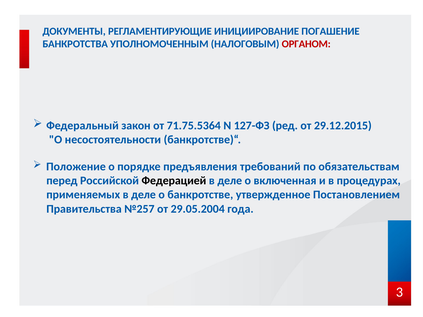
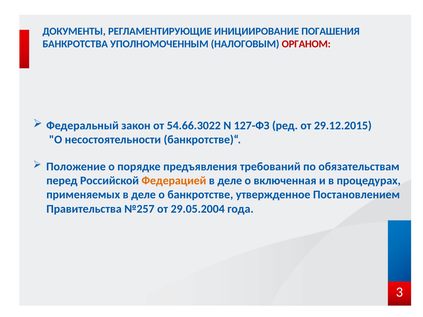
ПОГАШЕНИЕ: ПОГАШЕНИЕ -> ПОГАШЕНИЯ
71.75.5364: 71.75.5364 -> 54.66.3022
Федерацией colour: black -> orange
